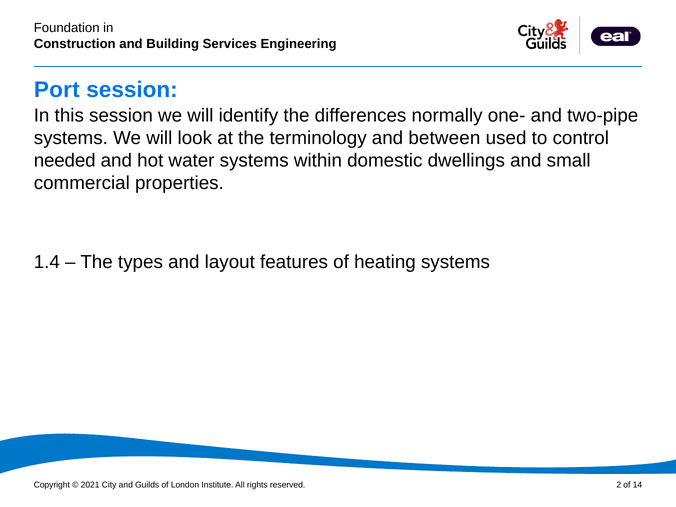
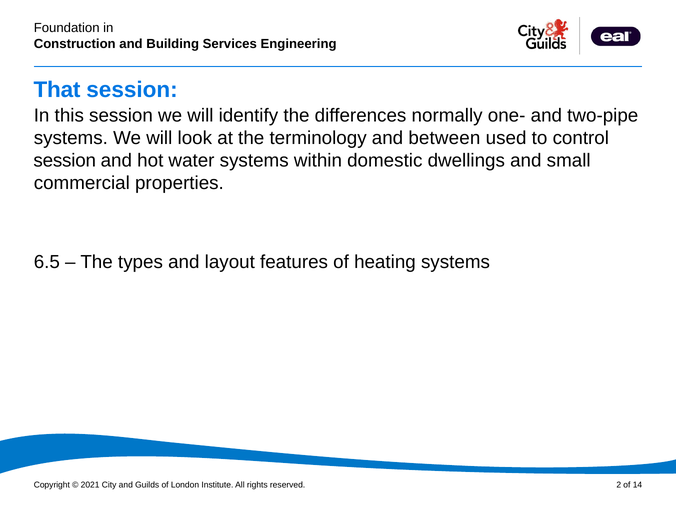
Port: Port -> That
needed at (65, 160): needed -> session
1.4: 1.4 -> 6.5
